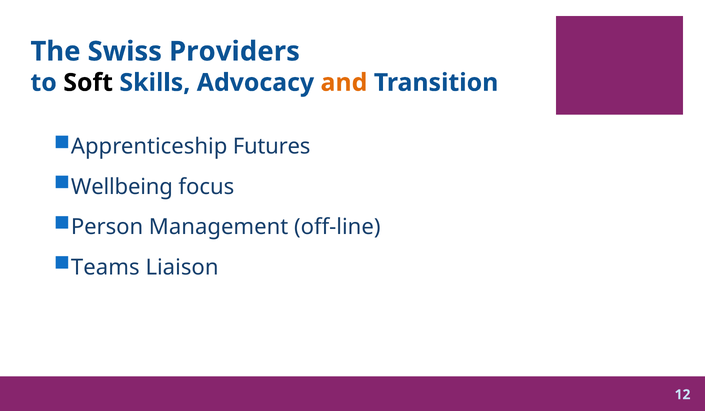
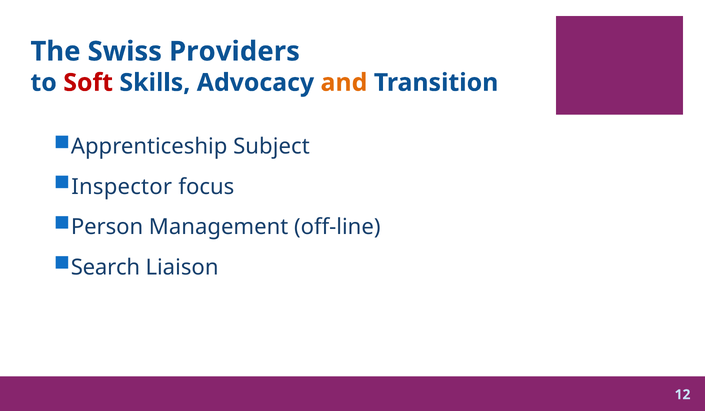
Soft colour: black -> red
Futures: Futures -> Subject
Wellbeing: Wellbeing -> Inspector
Teams: Teams -> Search
